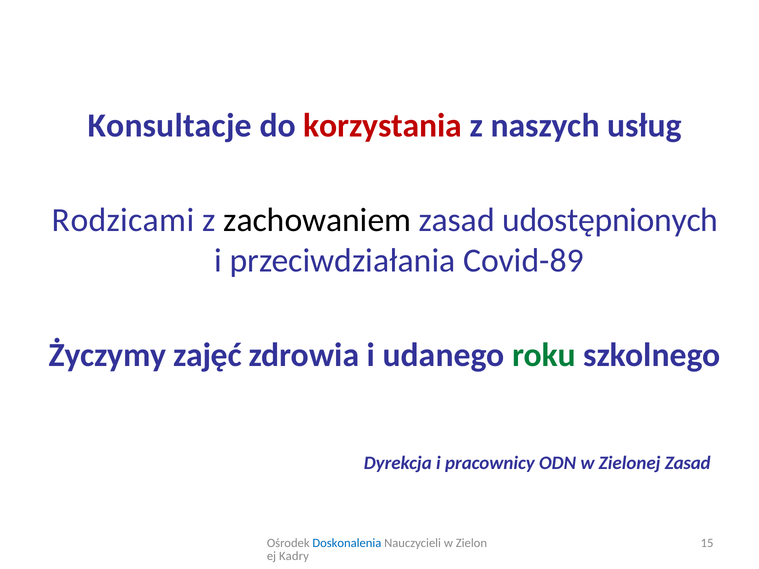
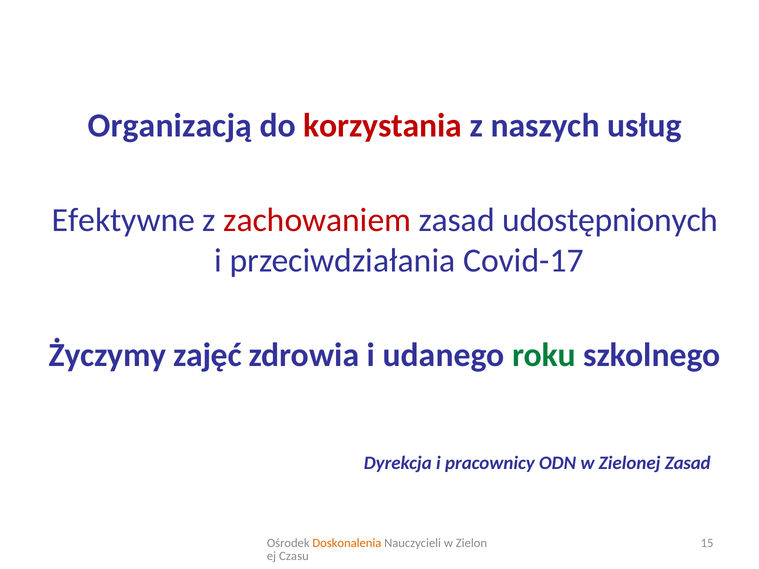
Konsultacje: Konsultacje -> Organizacją
Rodzicami: Rodzicami -> Efektywne
zachowaniem colour: black -> red
Covid-89: Covid-89 -> Covid-17
Doskonalenia colour: blue -> orange
Kadry: Kadry -> Czasu
